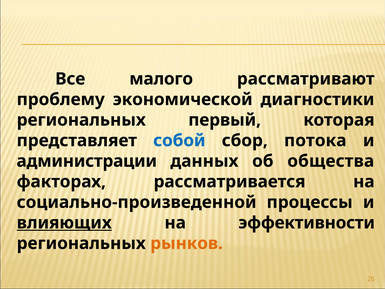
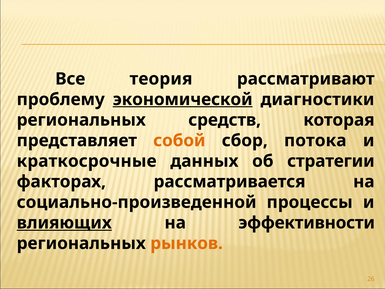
малого: малого -> теория
экономической underline: none -> present
первый: первый -> средств
собой colour: blue -> orange
администрации: администрации -> краткосрочные
общества: общества -> стратегии
